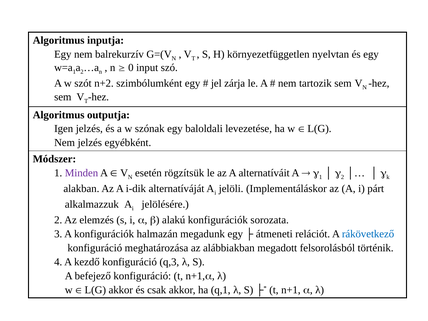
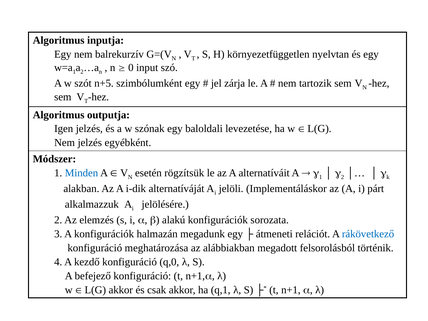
n+2: n+2 -> n+5
Minden colour: purple -> blue
q,3: q,3 -> q,0
